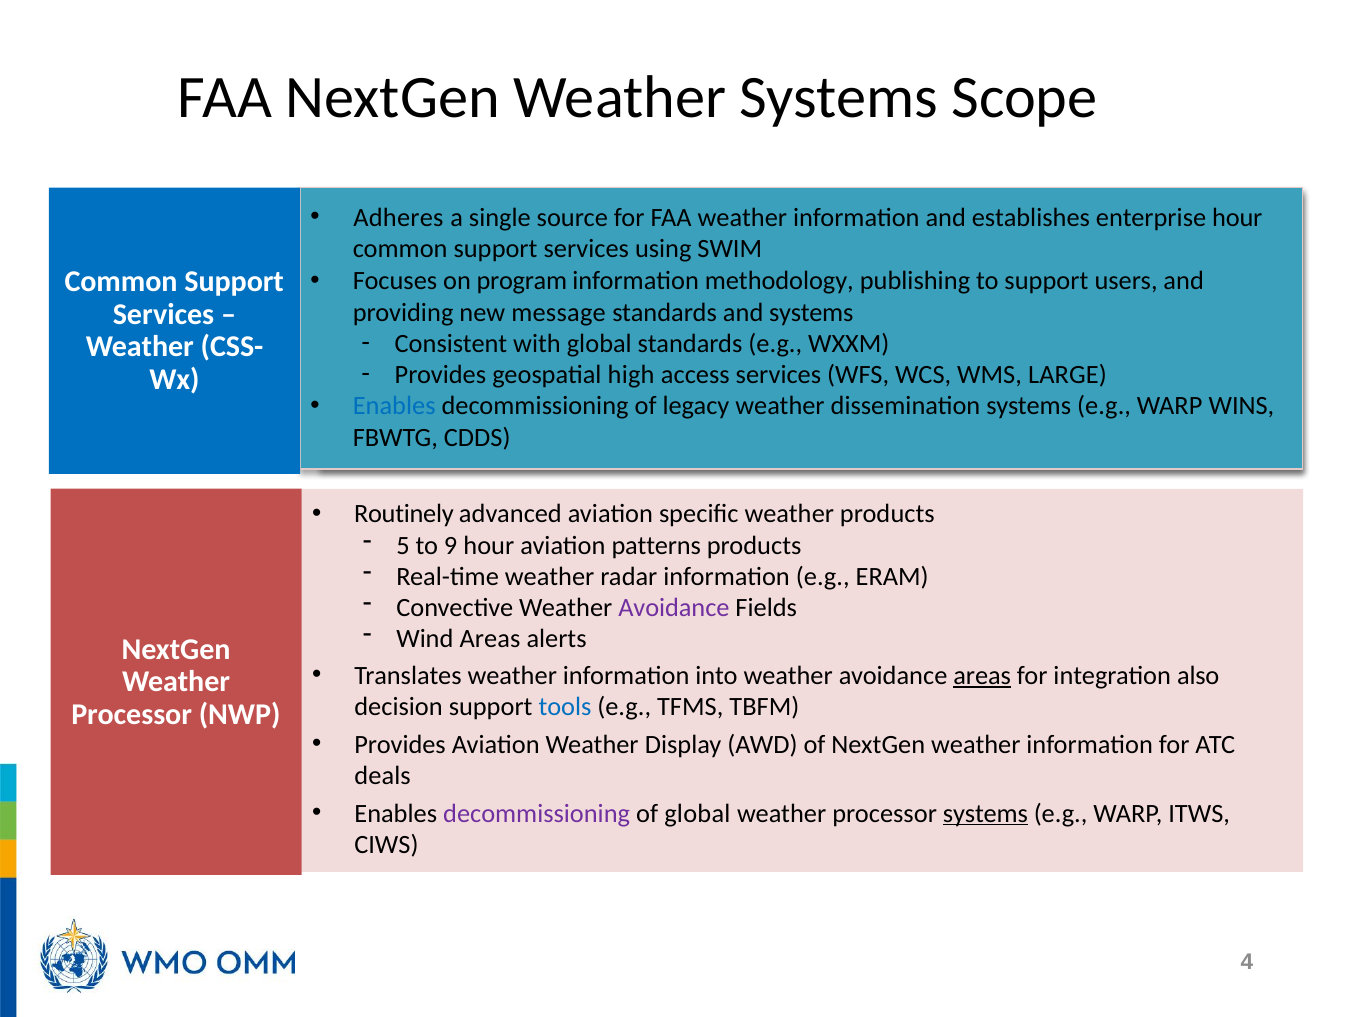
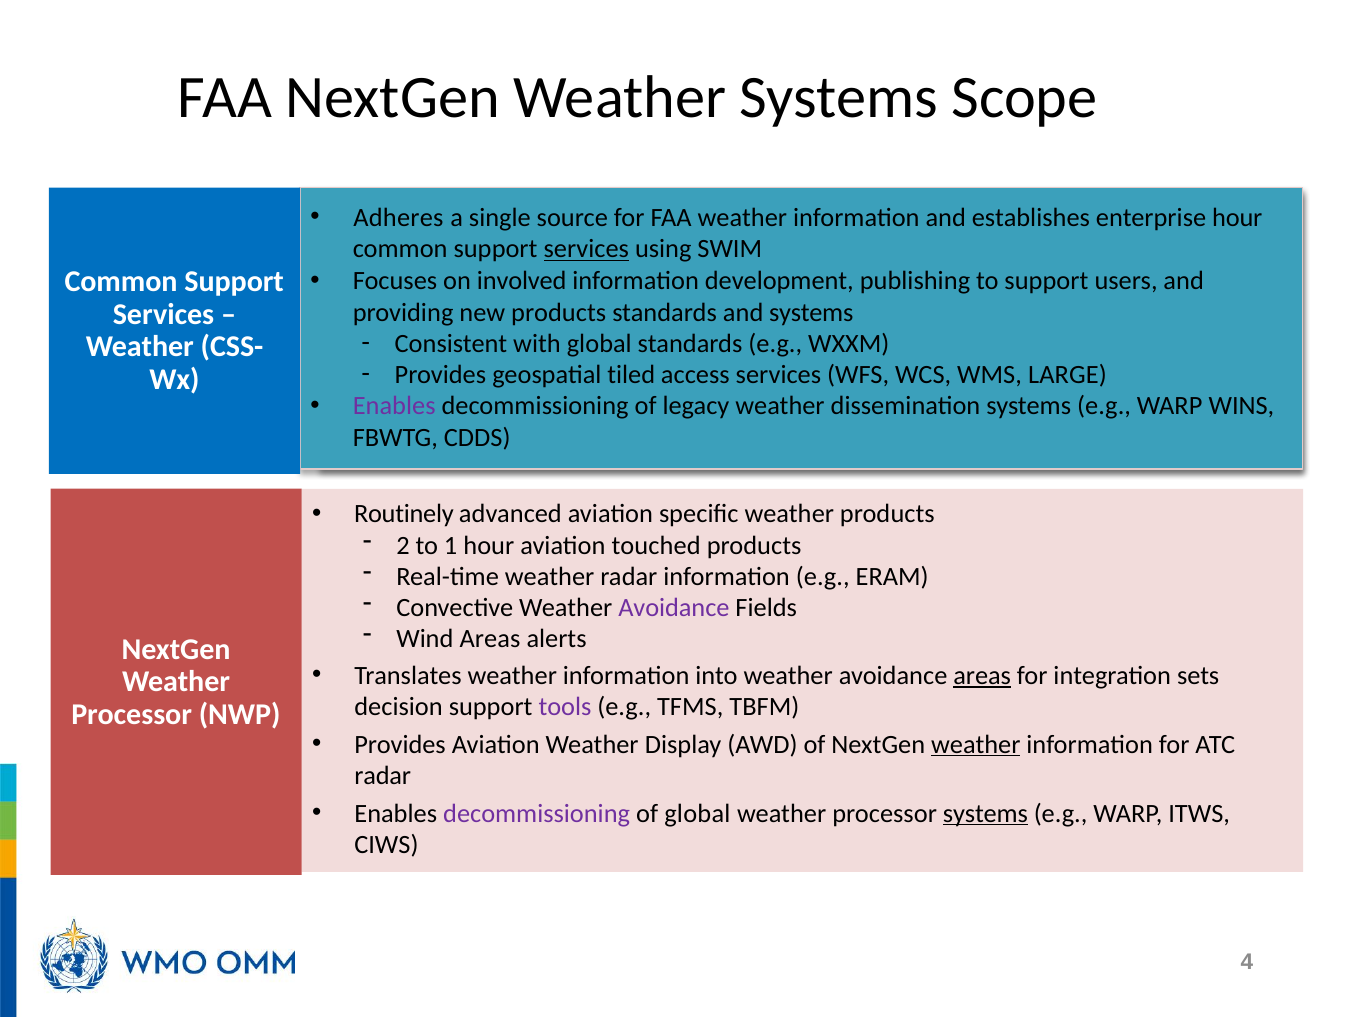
services at (586, 249) underline: none -> present
program: program -> involved
methodology: methodology -> development
new message: message -> products
high: high -> tiled
Enables at (394, 406) colour: blue -> purple
5: 5 -> 2
9: 9 -> 1
patterns: patterns -> touched
also: also -> sets
tools colour: blue -> purple
weather at (976, 744) underline: none -> present
deals at (383, 776): deals -> radar
